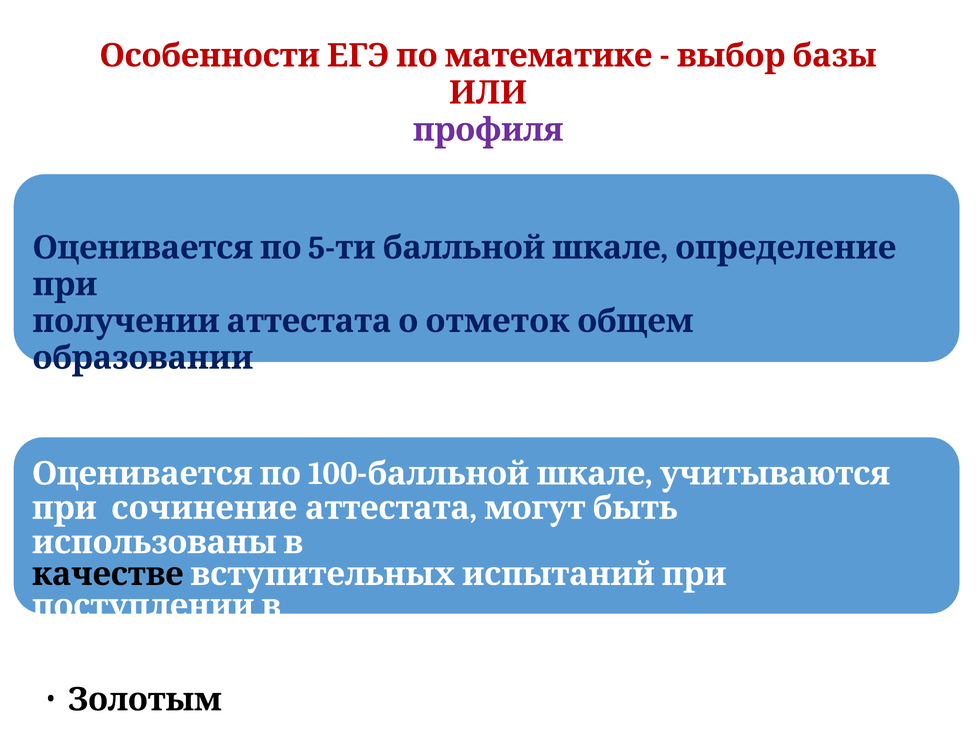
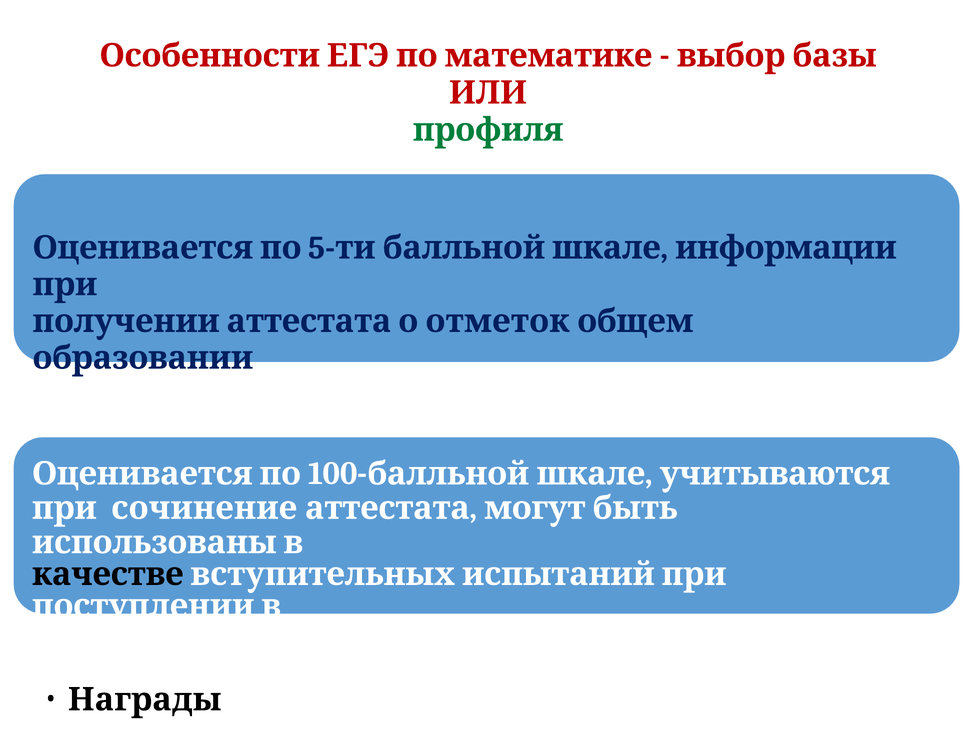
профиля colour: purple -> green
определение: определение -> информации
Золотым: Золотым -> Награды
